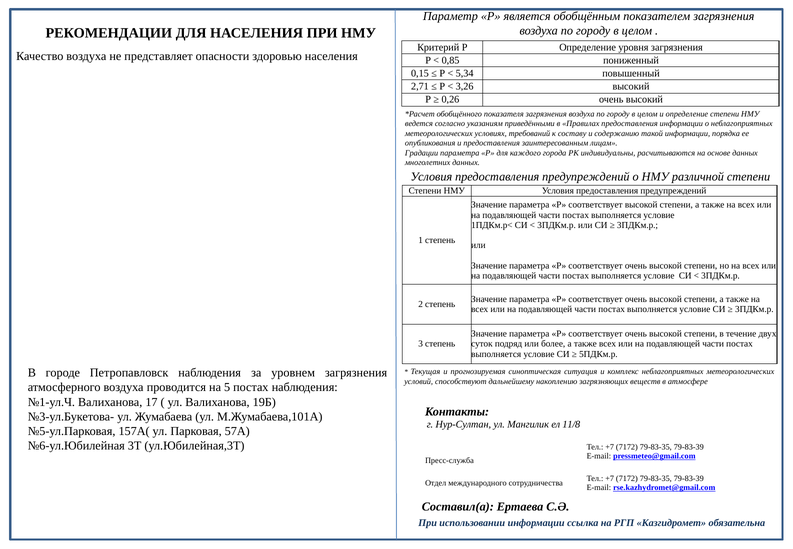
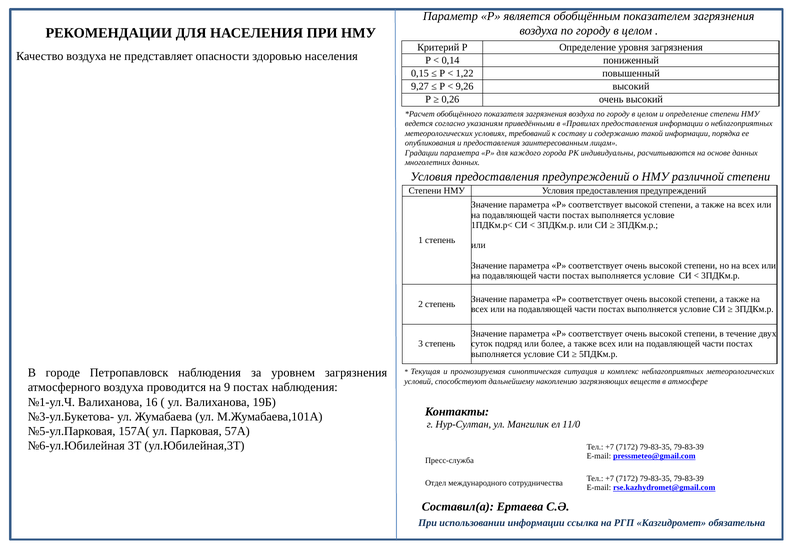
0,85: 0,85 -> 0,14
5,34: 5,34 -> 1,22
2,71: 2,71 -> 9,27
3,26: 3,26 -> 9,26
5: 5 -> 9
17: 17 -> 16
11/8: 11/8 -> 11/0
